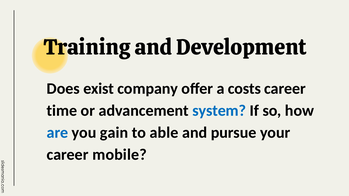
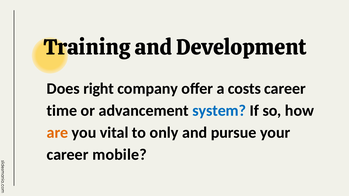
exist: exist -> right
are colour: blue -> orange
gain: gain -> vital
able: able -> only
